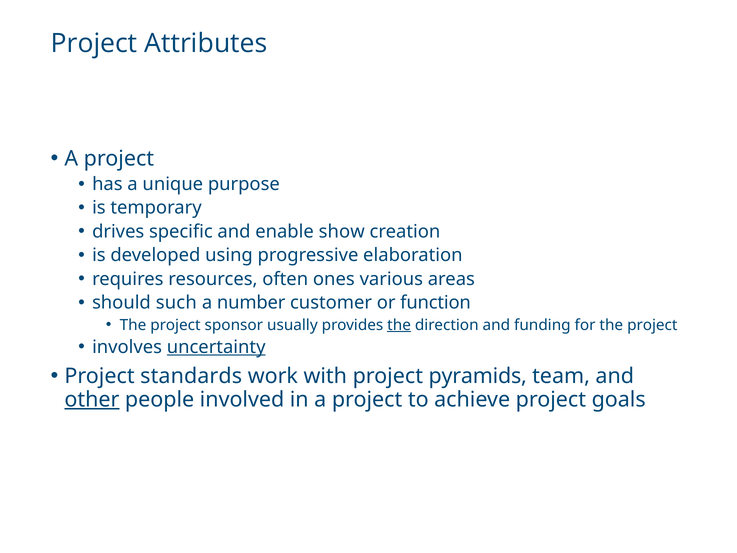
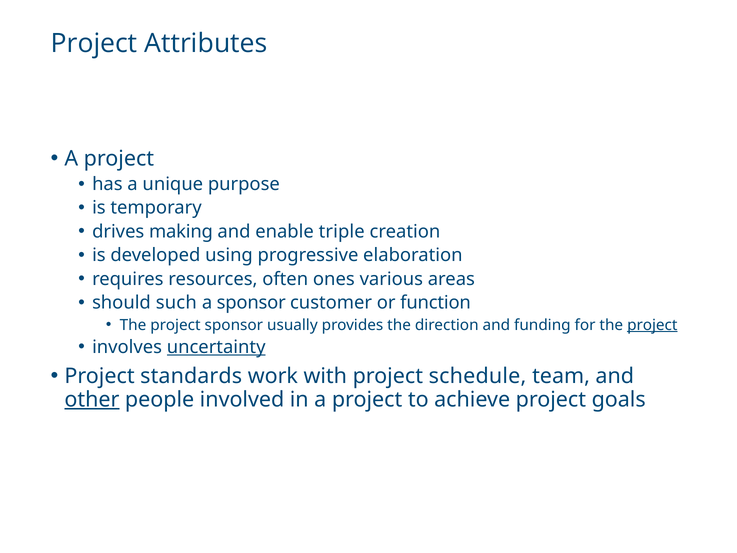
specific: specific -> making
show: show -> triple
a number: number -> sponsor
the at (399, 325) underline: present -> none
project at (652, 325) underline: none -> present
pyramids: pyramids -> schedule
